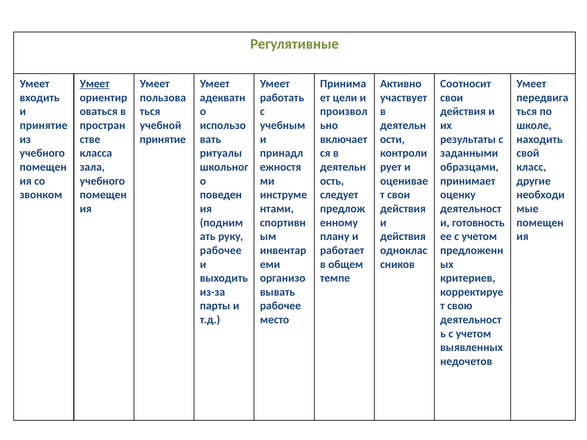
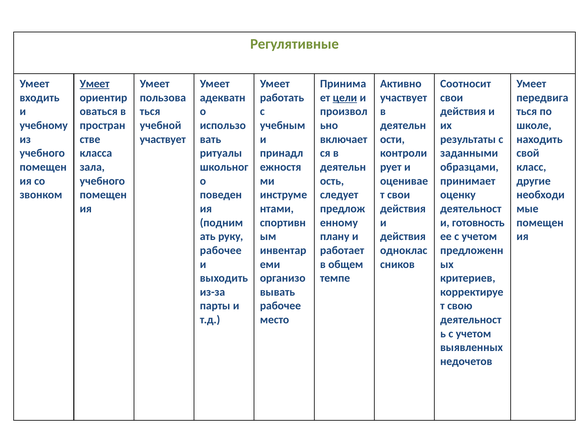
цели underline: none -> present
принятие at (44, 126): принятие -> учебному
принятие at (163, 139): принятие -> участвует
